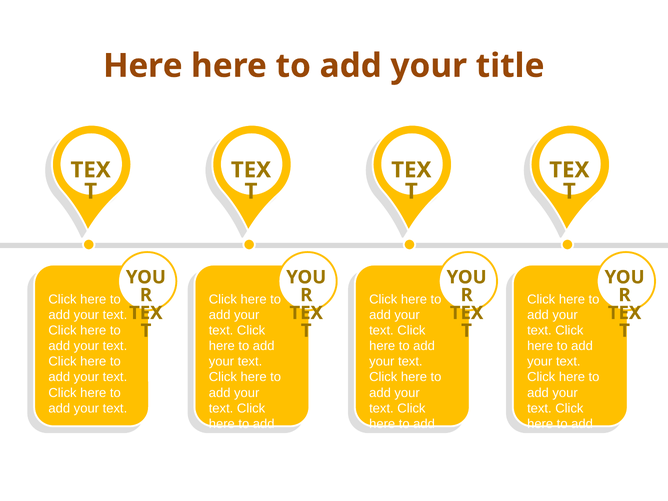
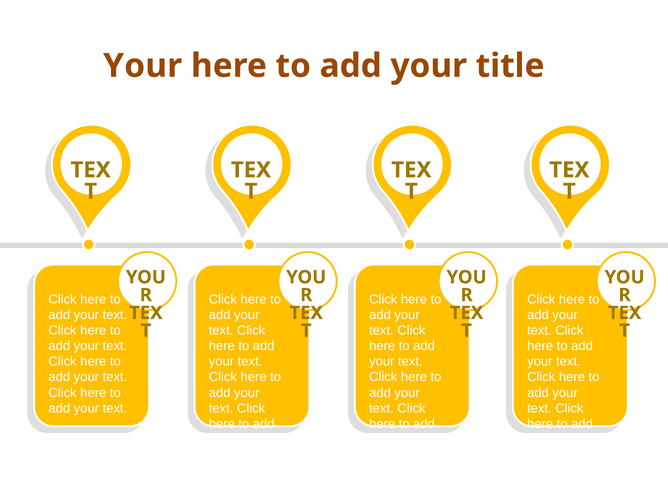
Here at (143, 66): Here -> Your
